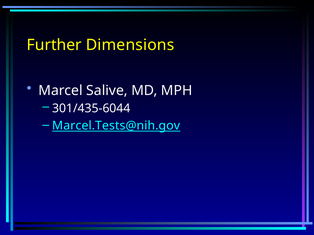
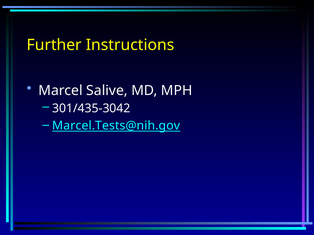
Dimensions: Dimensions -> Instructions
301/435-6044: 301/435-6044 -> 301/435-3042
